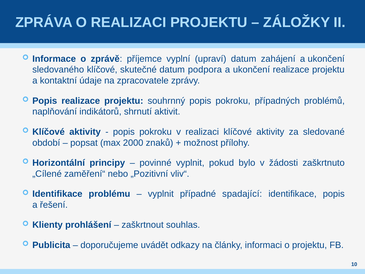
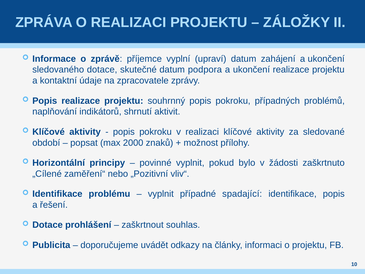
sledovaného klíčové: klíčové -> dotace
Klienty at (48, 225): Klienty -> Dotace
